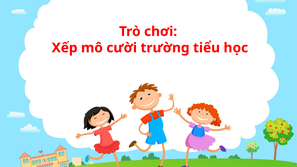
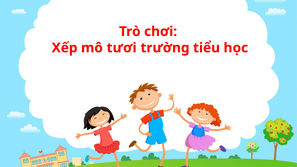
cười: cười -> tươi
